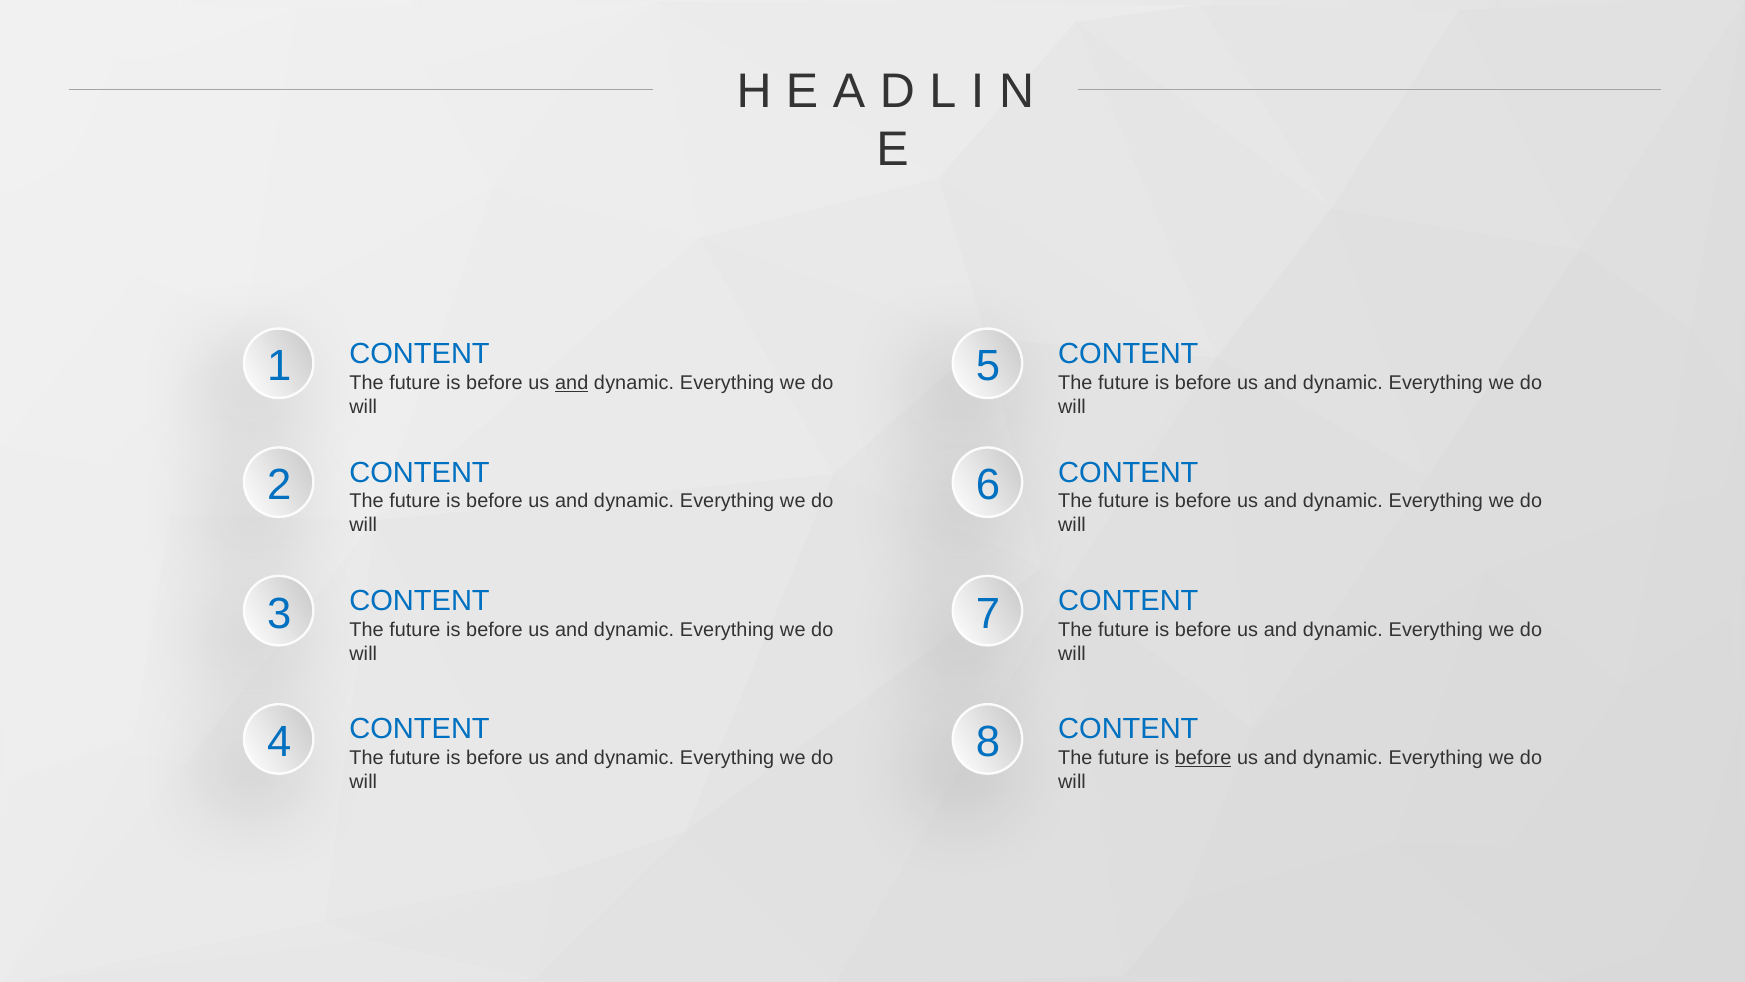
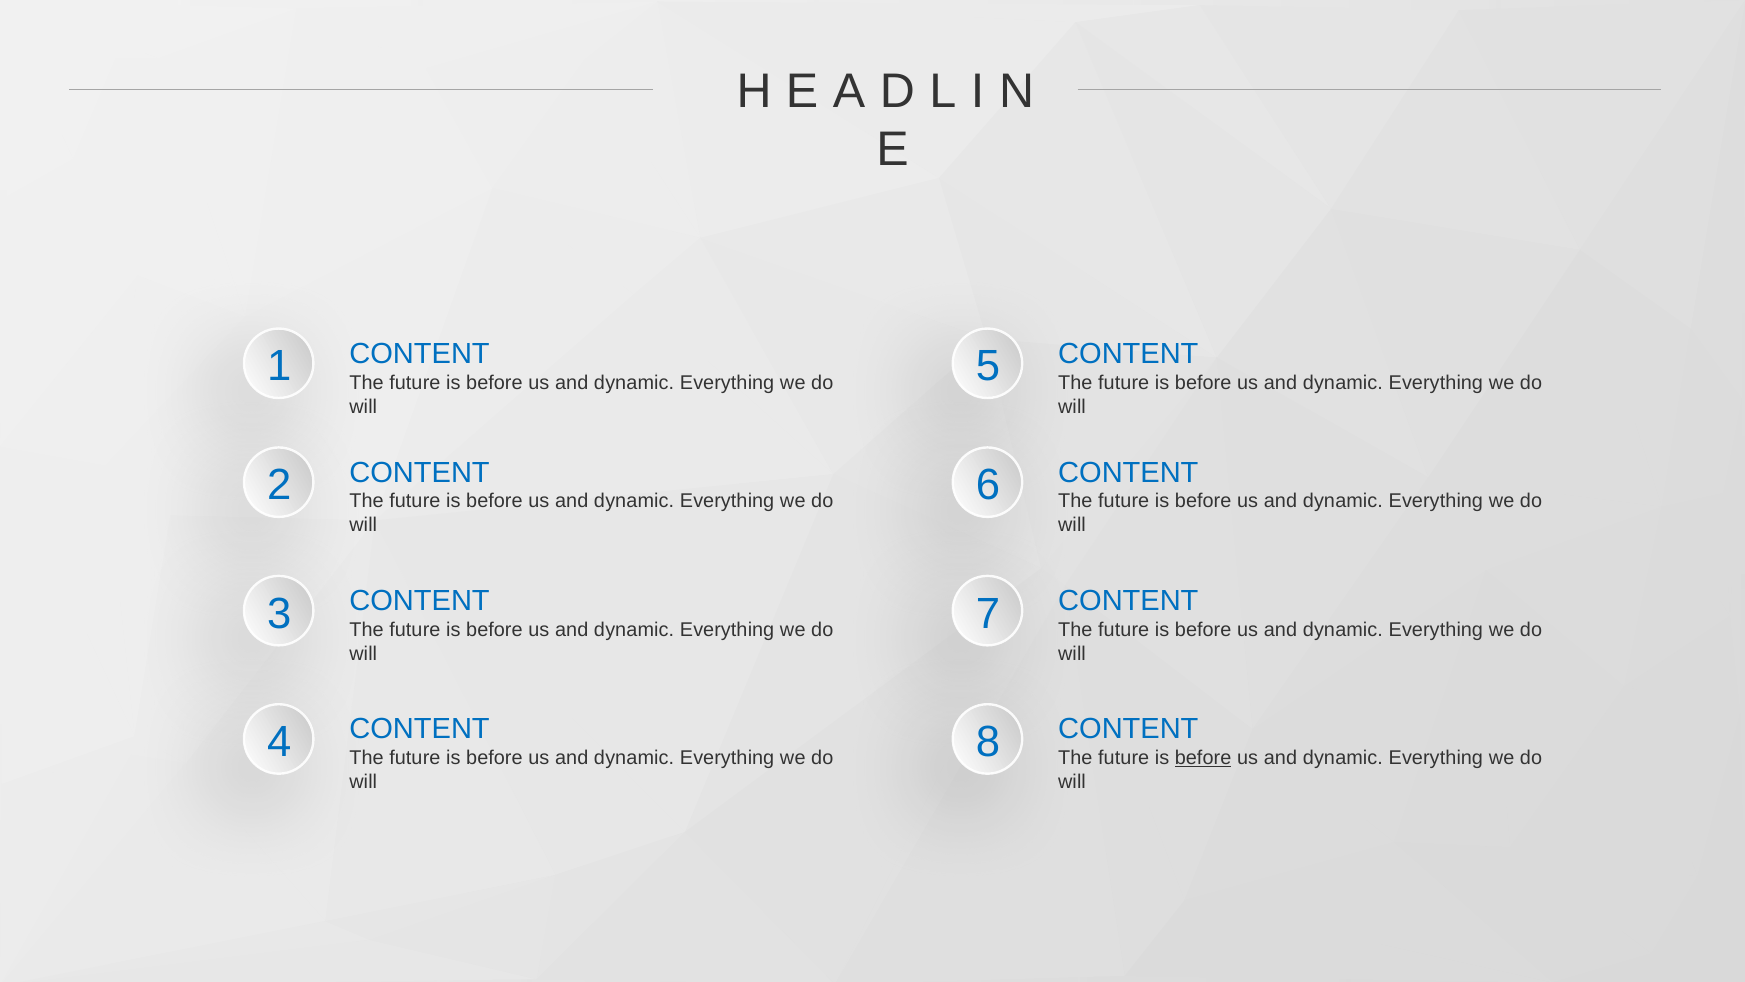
and at (572, 382) underline: present -> none
